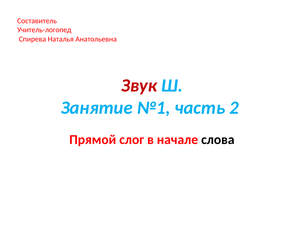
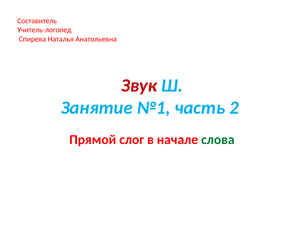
слова colour: black -> green
